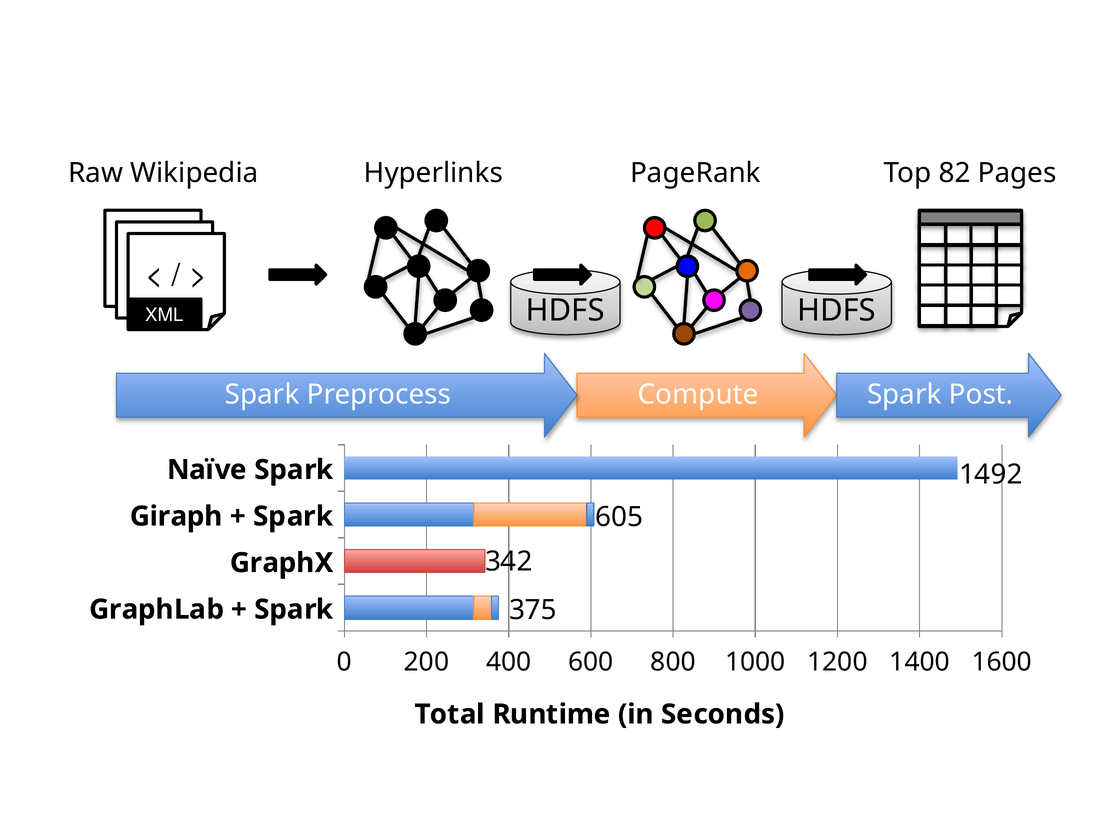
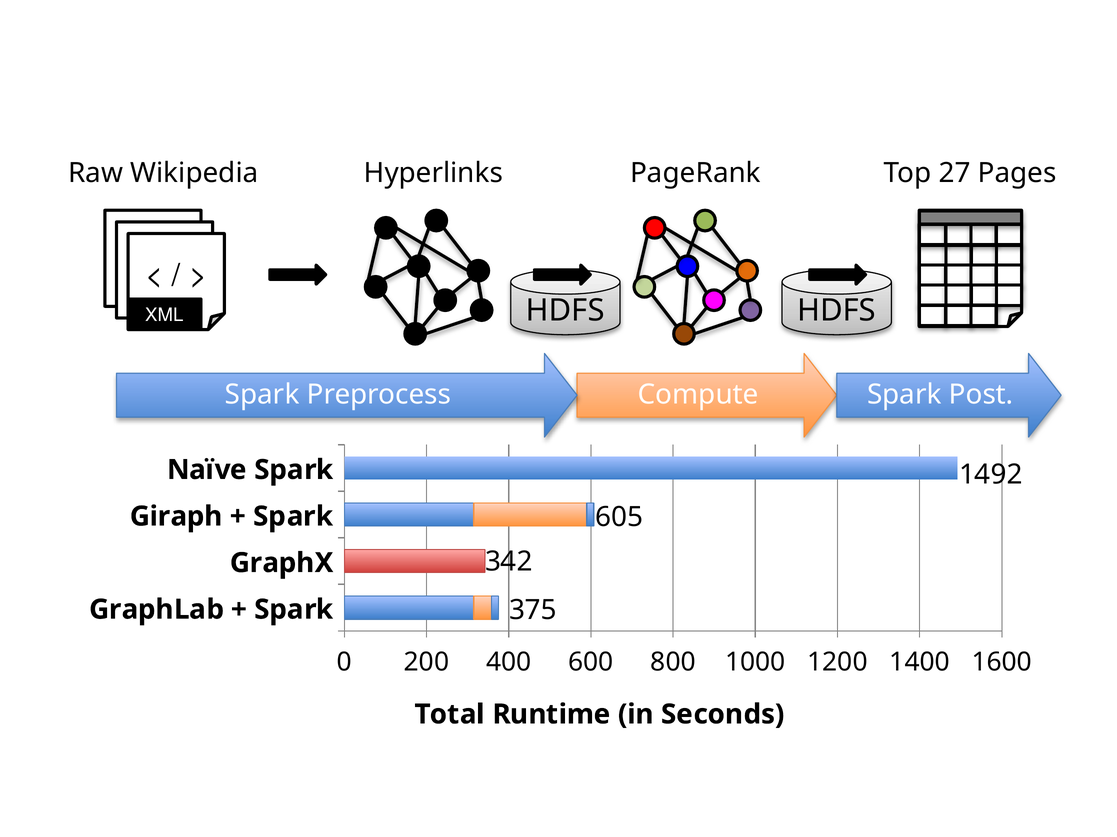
82: 82 -> 27
